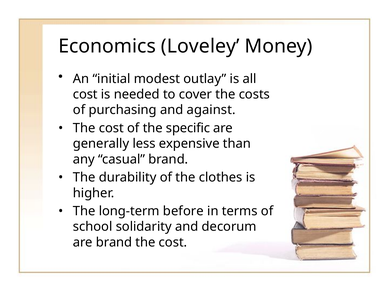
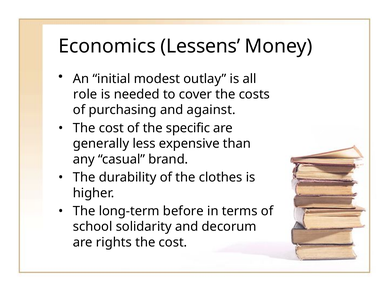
Loveley: Loveley -> Lessens
cost at (85, 94): cost -> role
are brand: brand -> rights
